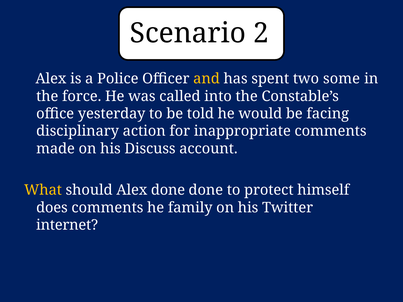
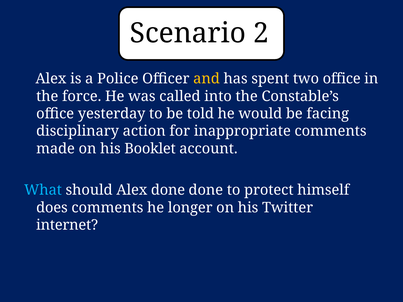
two some: some -> office
Discuss: Discuss -> Booklet
What colour: yellow -> light blue
family: family -> longer
